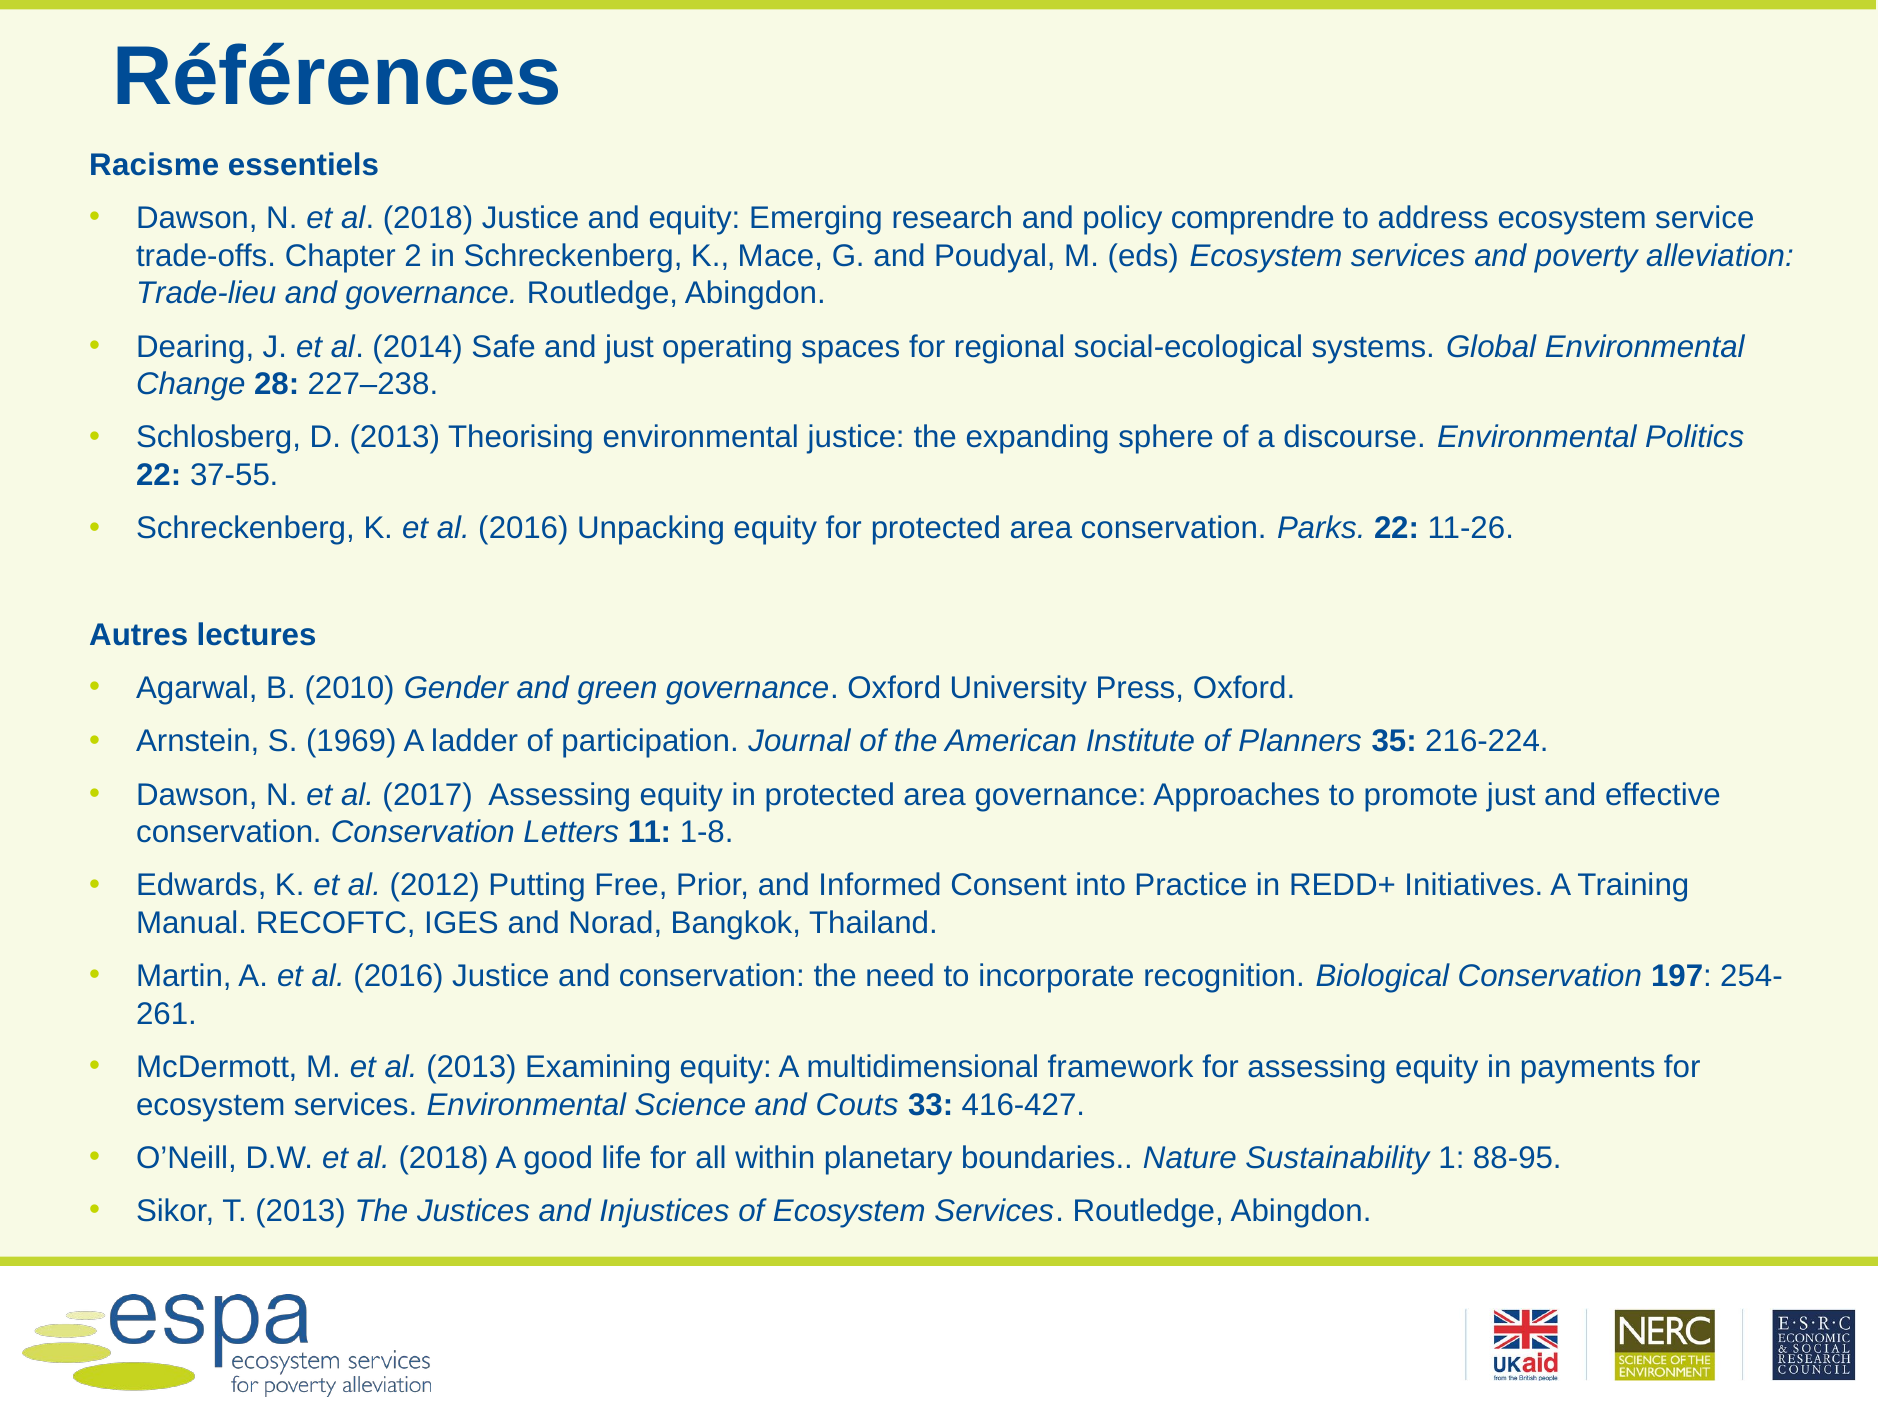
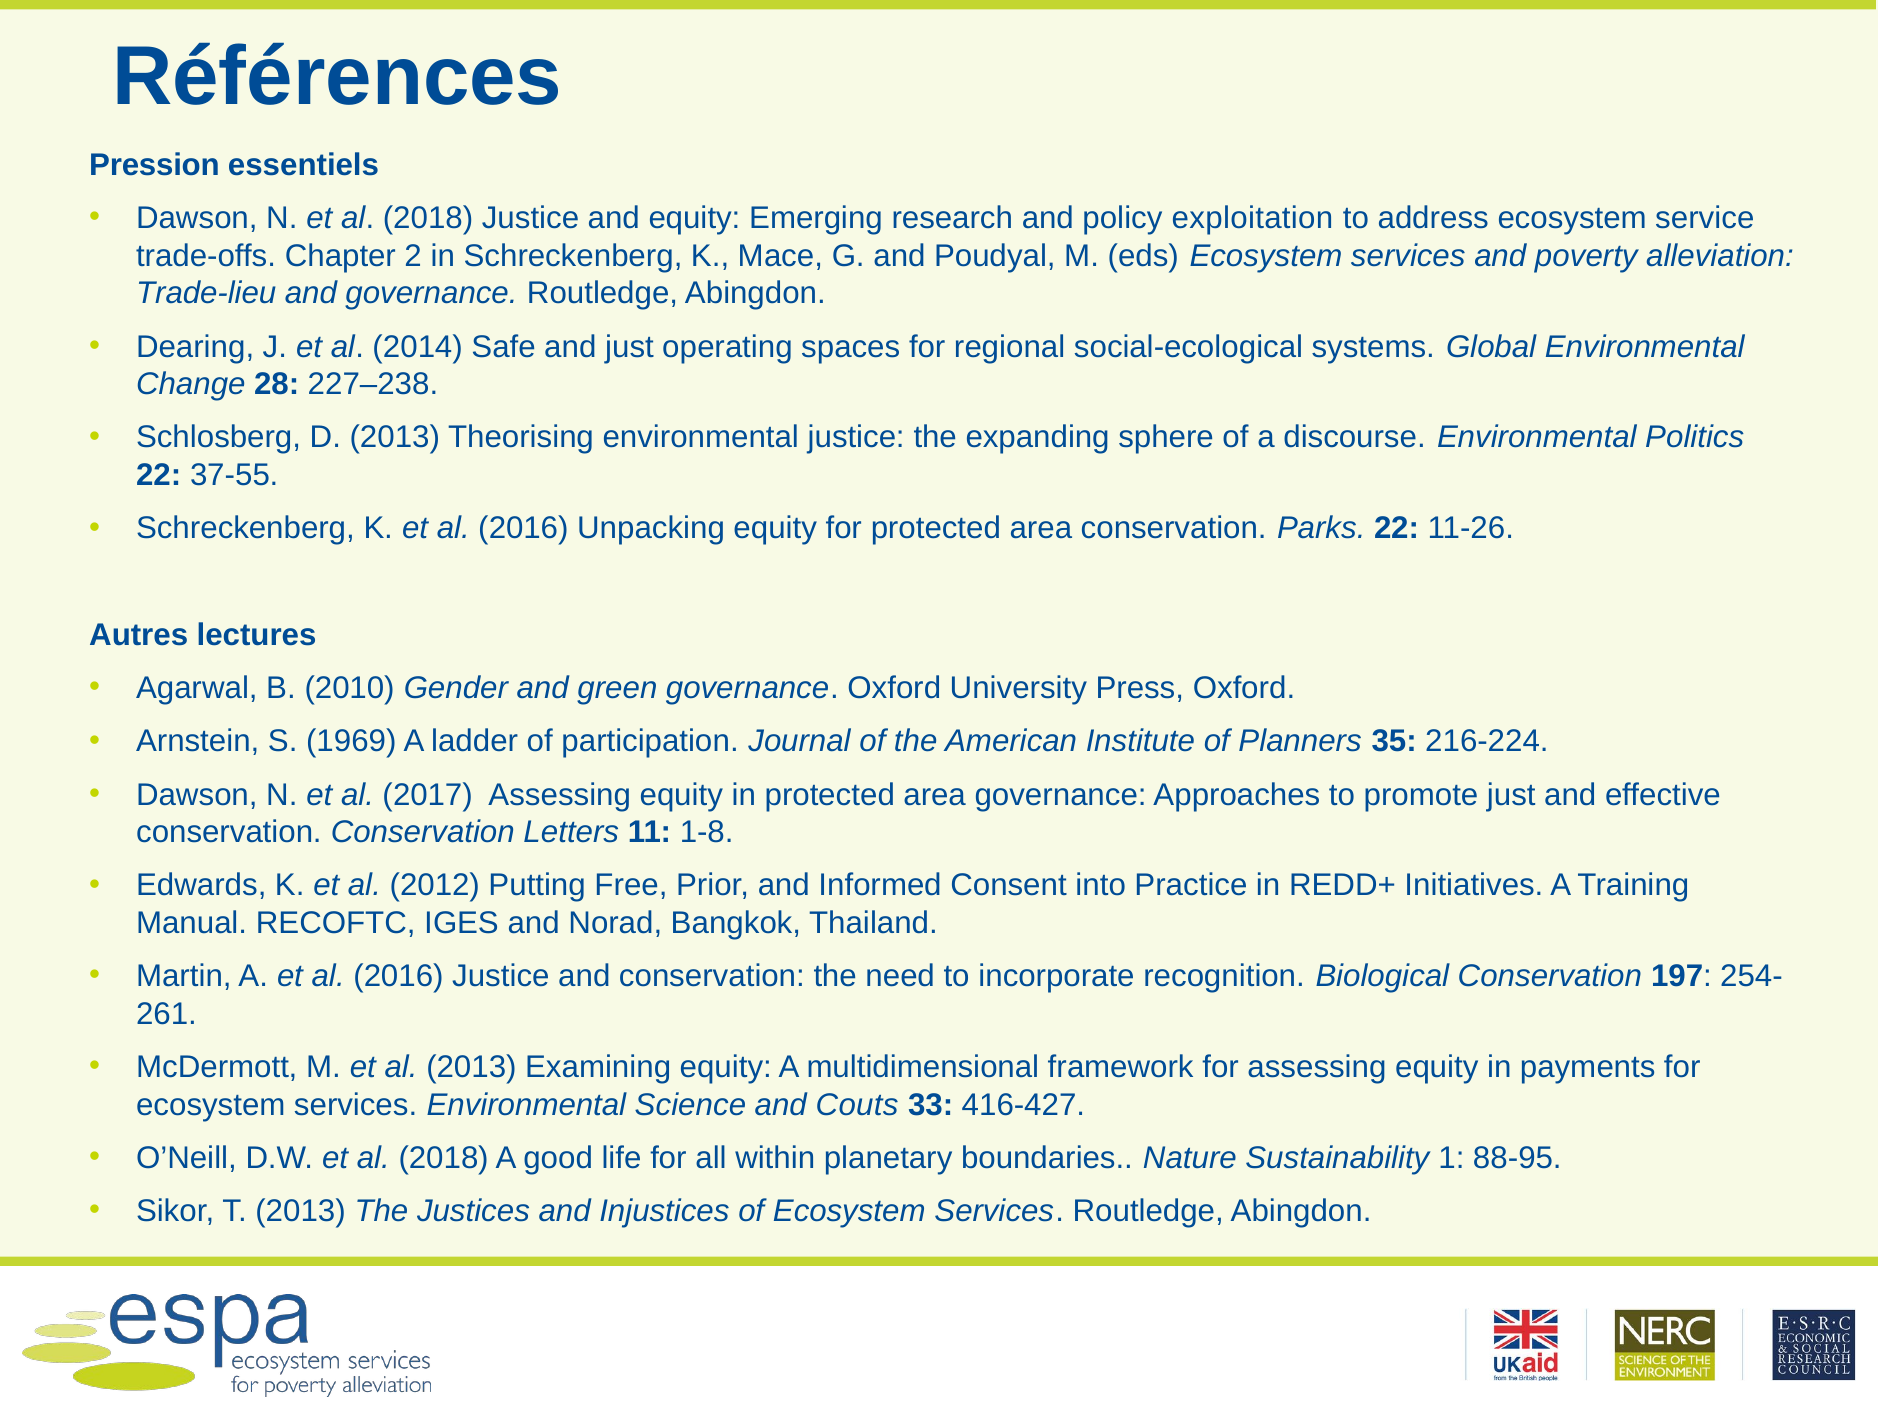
Racisme: Racisme -> Pression
comprendre: comprendre -> exploitation
